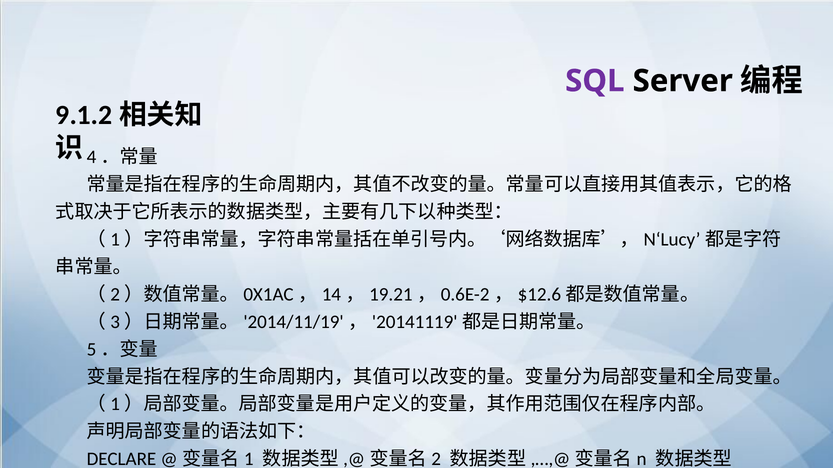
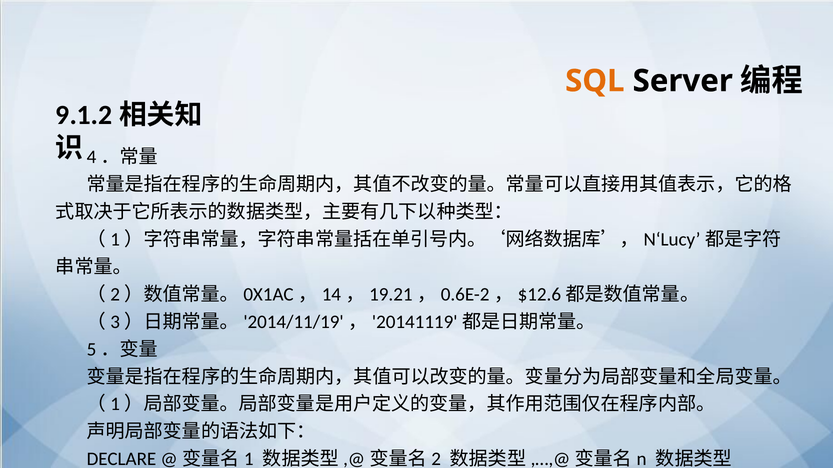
SQL colour: purple -> orange
